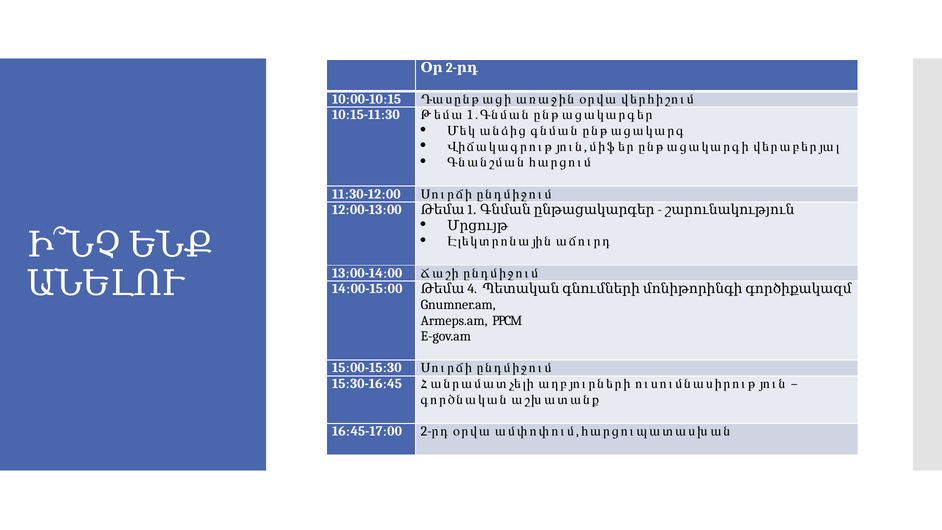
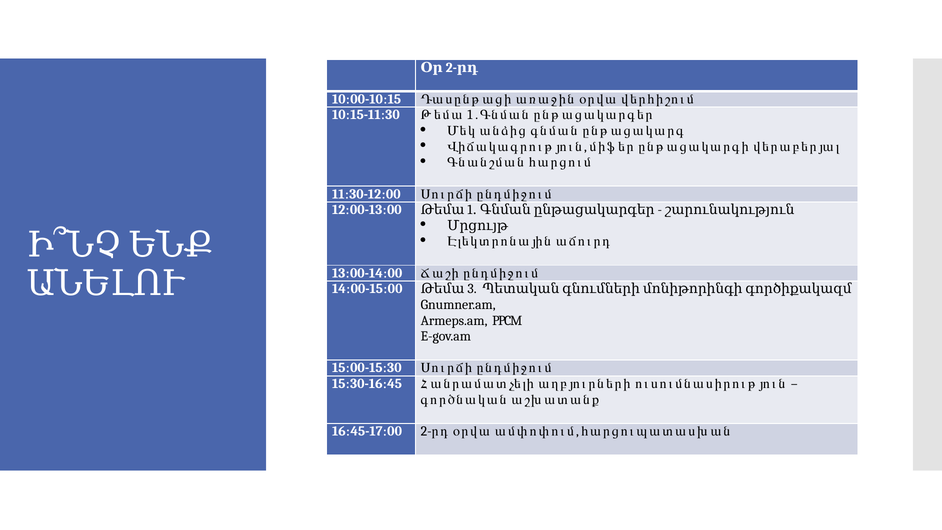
4: 4 -> 3
